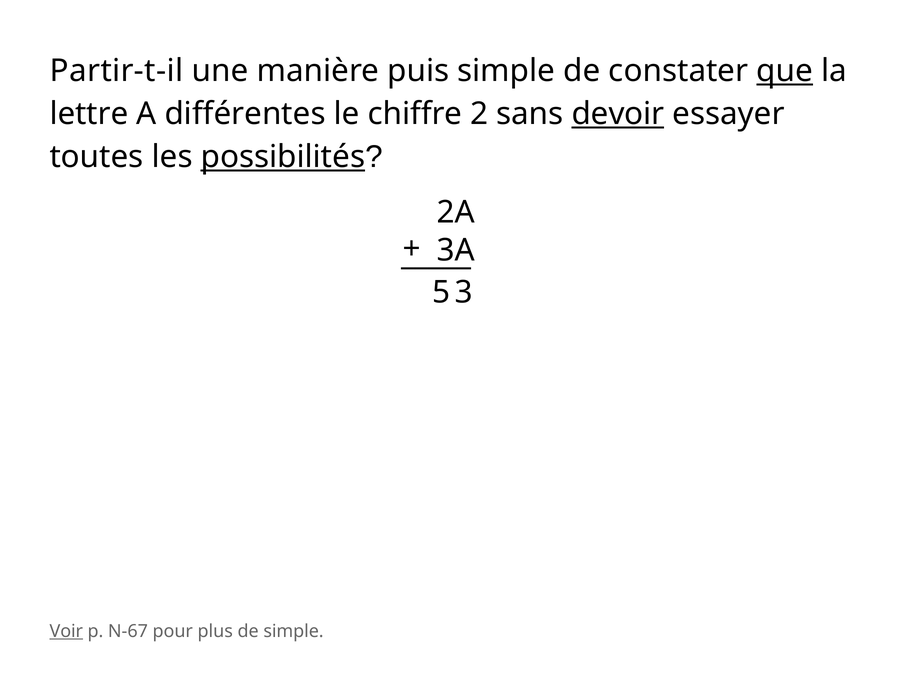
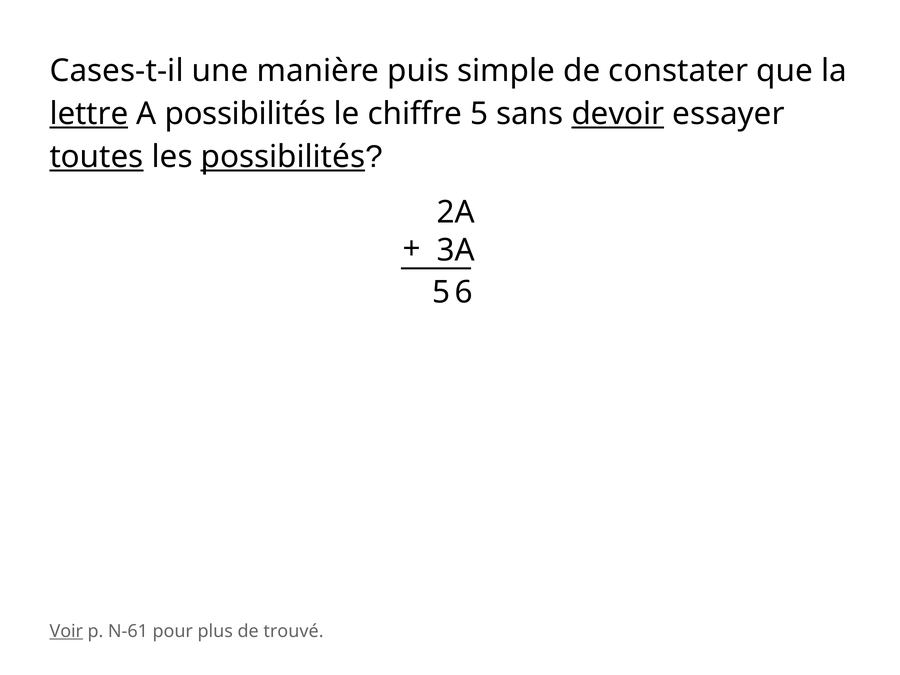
Partir-t-il: Partir-t-il -> Cases-t-il
que underline: present -> none
lettre underline: none -> present
A différentes: différentes -> possibilités
chiffre 2: 2 -> 5
toutes underline: none -> present
3: 3 -> 6
N-67: N-67 -> N-61
de simple: simple -> trouvé
